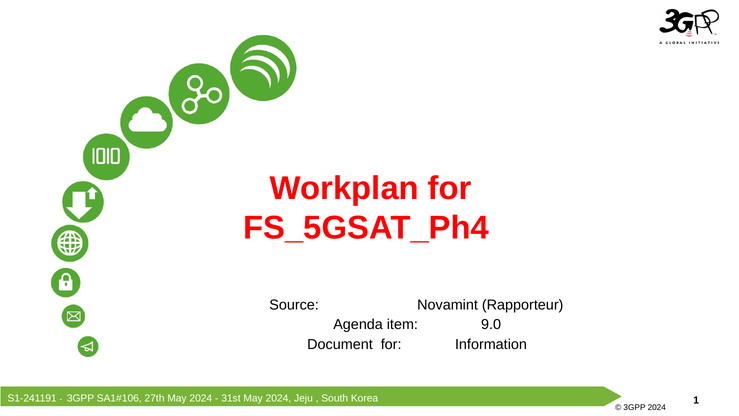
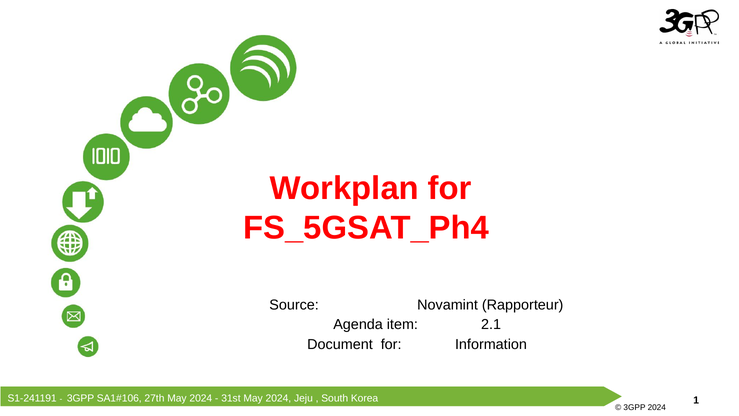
9.0: 9.0 -> 2.1
